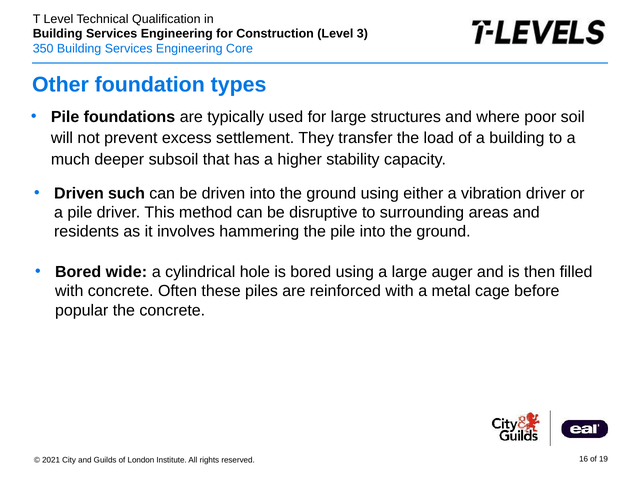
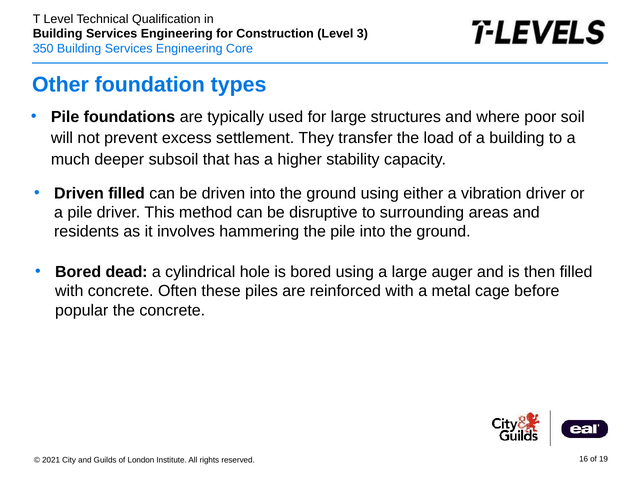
Driven such: such -> filled
wide: wide -> dead
